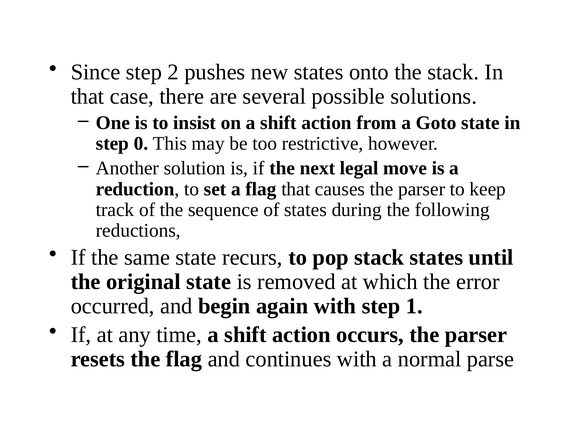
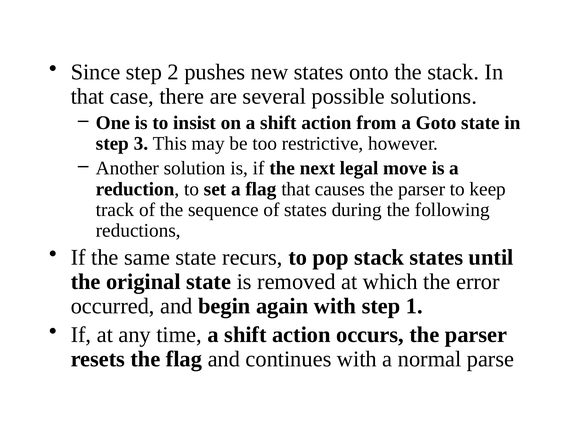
0: 0 -> 3
